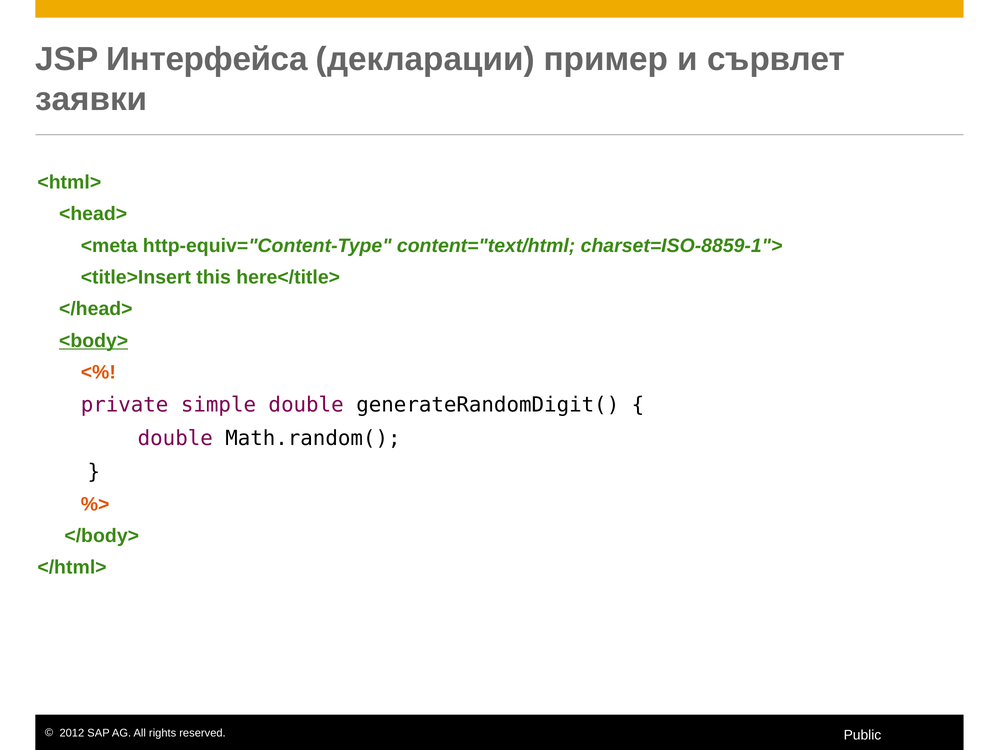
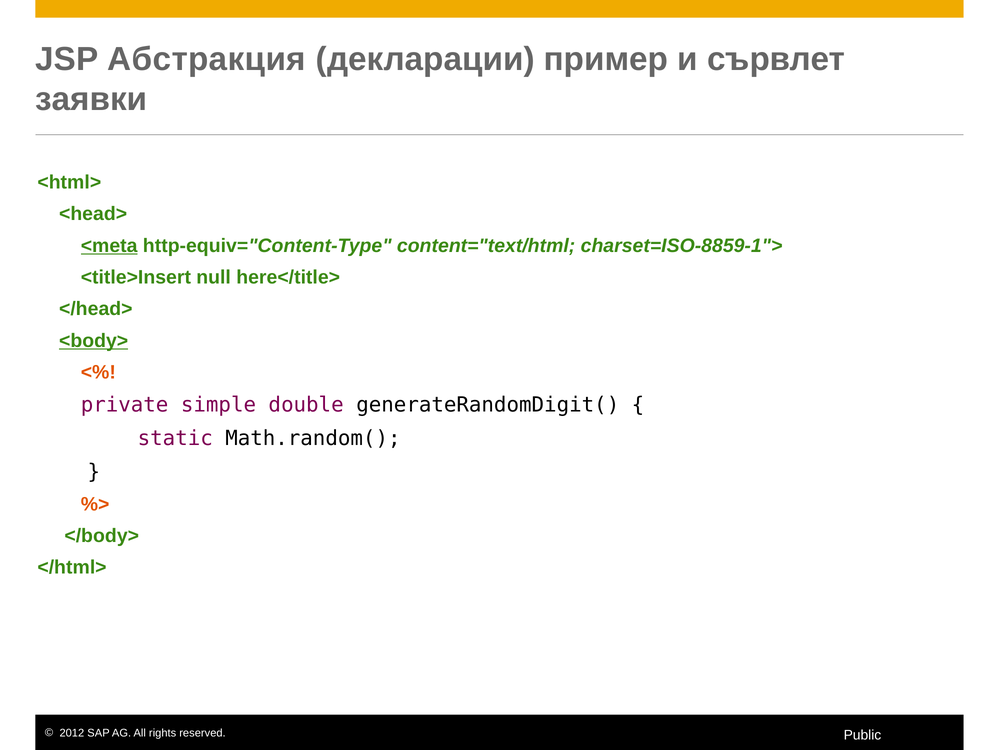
Интерфейса: Интерфейса -> Абстракция
<meta underline: none -> present
this: this -> null
double at (175, 438): double -> static
